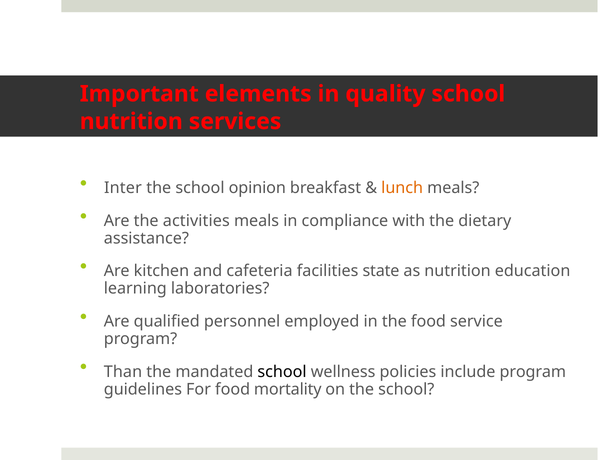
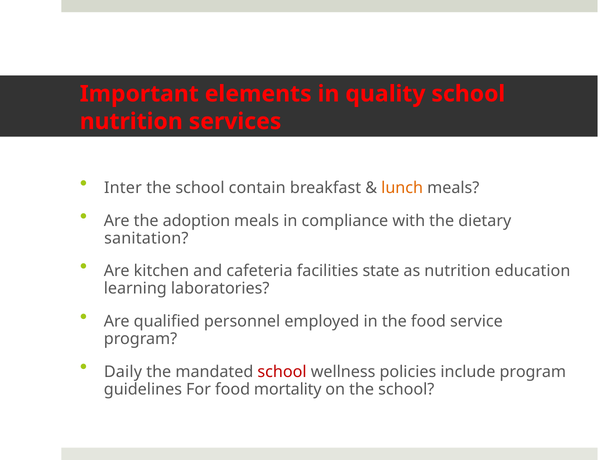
opinion: opinion -> contain
activities: activities -> adoption
assistance: assistance -> sanitation
Than: Than -> Daily
school at (282, 372) colour: black -> red
